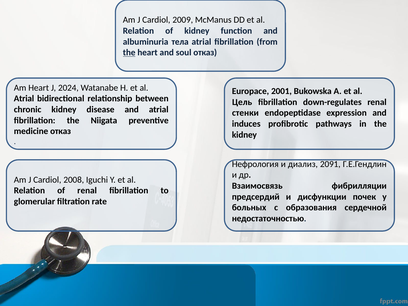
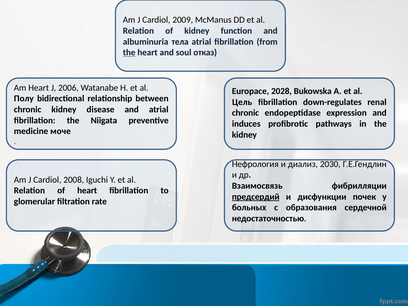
2024: 2024 -> 2006
2001: 2001 -> 2028
Atrial at (24, 99): Atrial -> Полу
стенки at (245, 113): стенки -> chronic
medicine отказ: отказ -> моче
2091: 2091 -> 2030
of renal: renal -> heart
предсердий underline: none -> present
